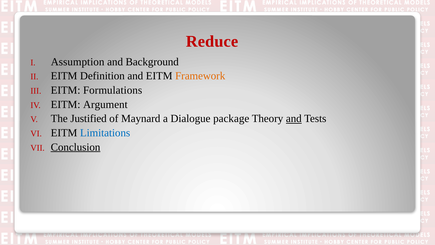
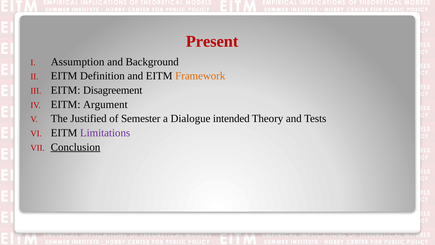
Reduce: Reduce -> Present
Formulations: Formulations -> Disagreement
Maynard: Maynard -> Semester
package: package -> intended
and at (294, 119) underline: present -> none
Limitations colour: blue -> purple
